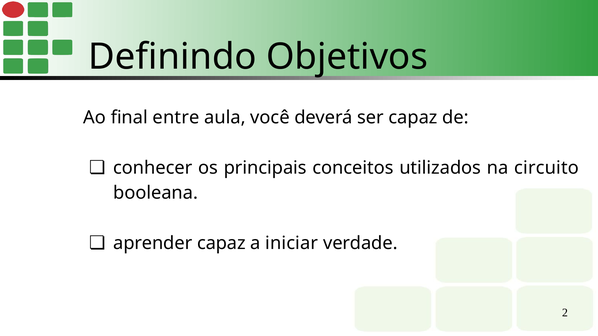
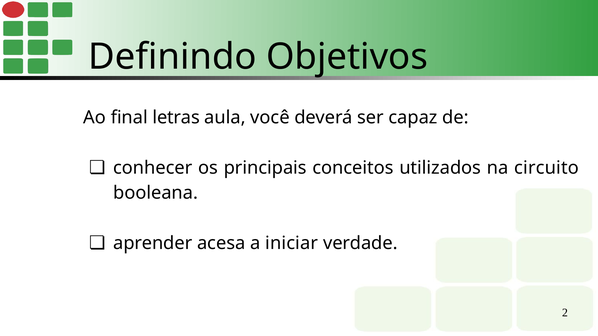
entre: entre -> letras
aprender capaz: capaz -> acesa
